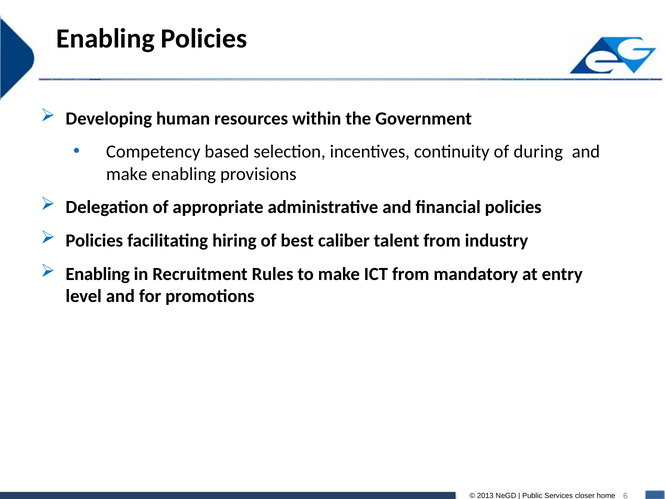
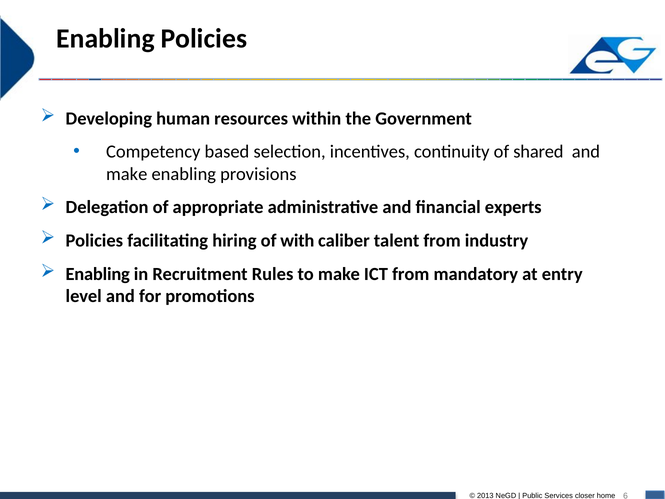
during: during -> shared
financial policies: policies -> experts
best: best -> with
